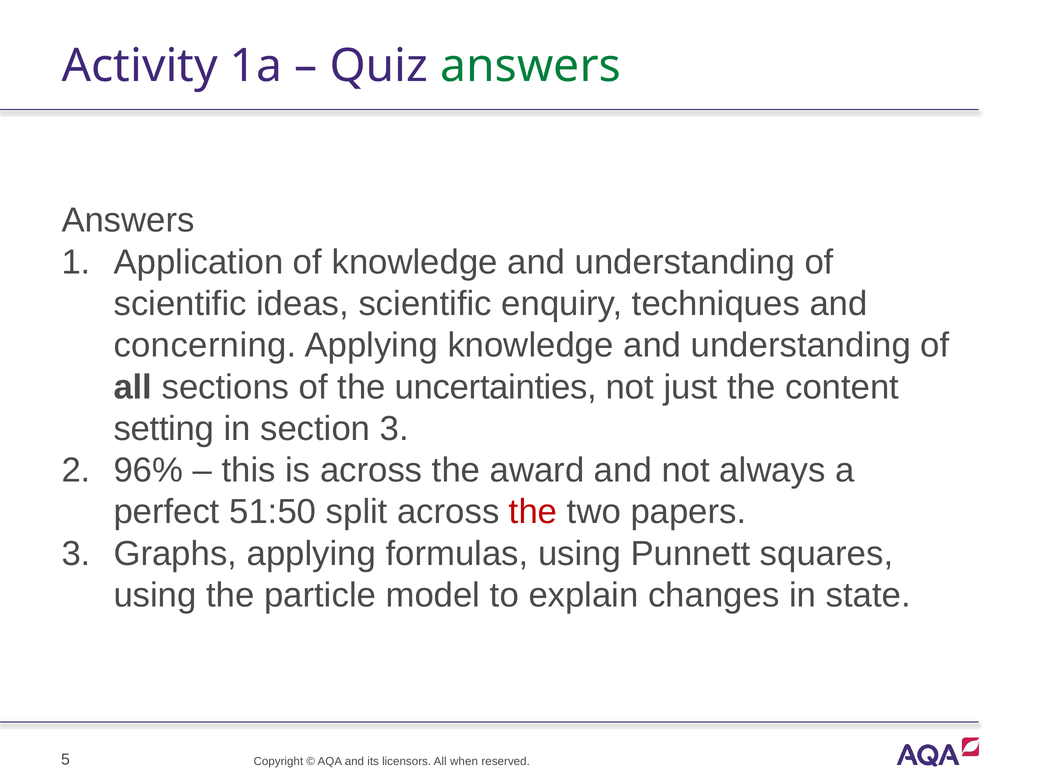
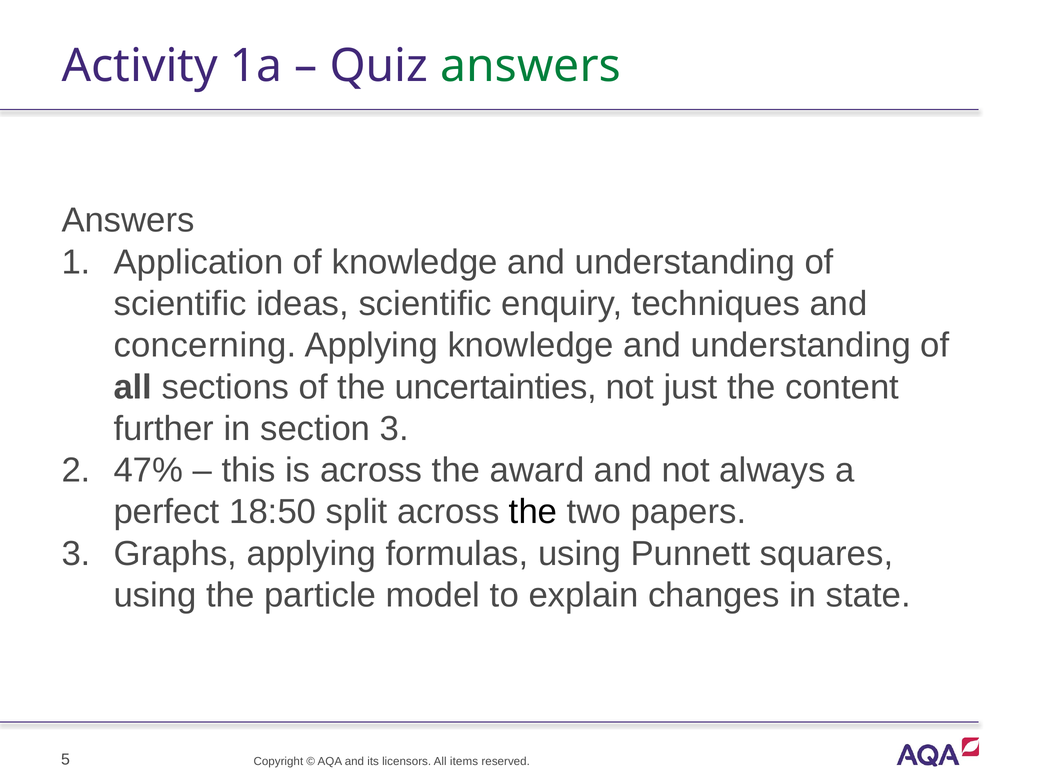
setting: setting -> further
96%: 96% -> 47%
51:50: 51:50 -> 18:50
the at (533, 512) colour: red -> black
when: when -> items
